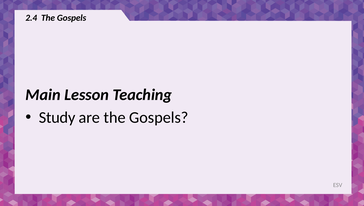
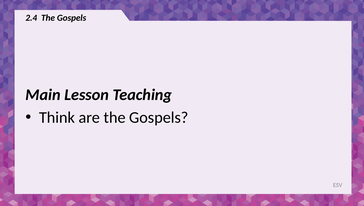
Study: Study -> Think
